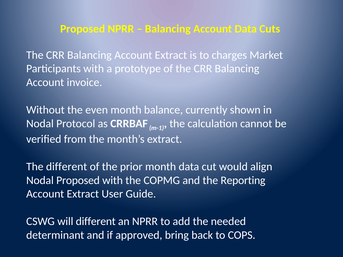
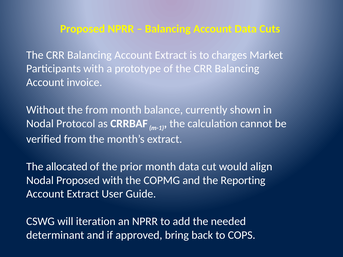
the even: even -> from
The different: different -> allocated
will different: different -> iteration
